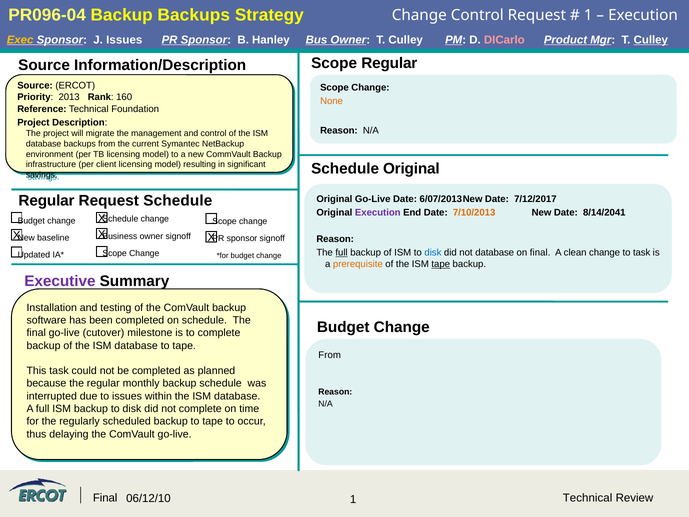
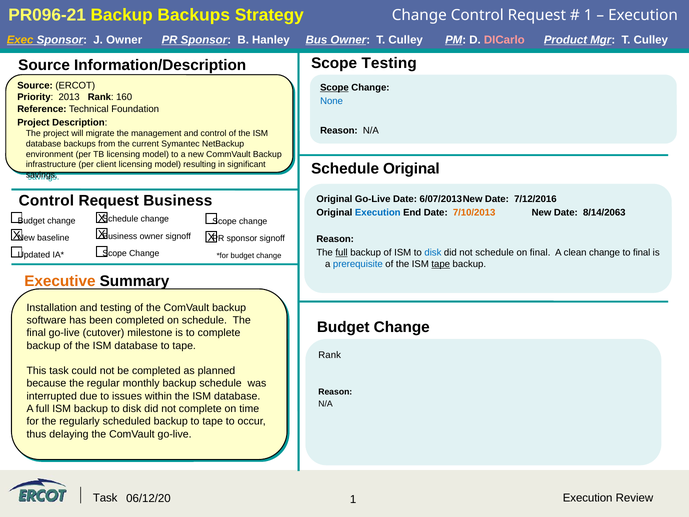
PR096-04: PR096-04 -> PR096-21
J Issues: Issues -> Owner
Culley at (651, 40) underline: present -> none
Scope Regular: Regular -> Testing
Scope at (334, 88) underline: none -> present
None colour: orange -> blue
Regular at (47, 201): Regular -> Control
Request Schedule: Schedule -> Business
7/12/2017: 7/12/2017 -> 7/12/2016
Execution at (378, 212) colour: purple -> blue
8/14/2041: 8/14/2041 -> 8/14/2063
not database: database -> schedule
to task: task -> final
prerequisite colour: orange -> blue
Executive colour: purple -> orange
From at (330, 355): From -> Rank
Final at (105, 498): Final -> Task
06/12/10: 06/12/10 -> 06/12/20
1 Technical: Technical -> Execution
